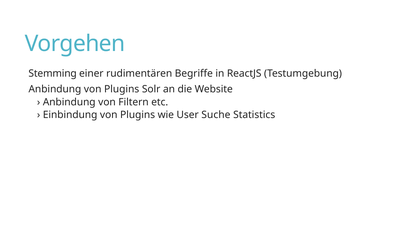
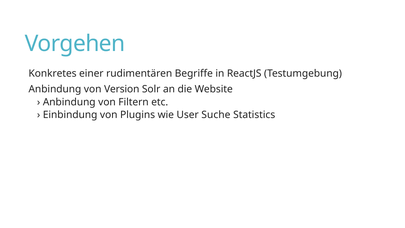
Stemming: Stemming -> Konkretes
Anbindung von Plugins: Plugins -> Version
